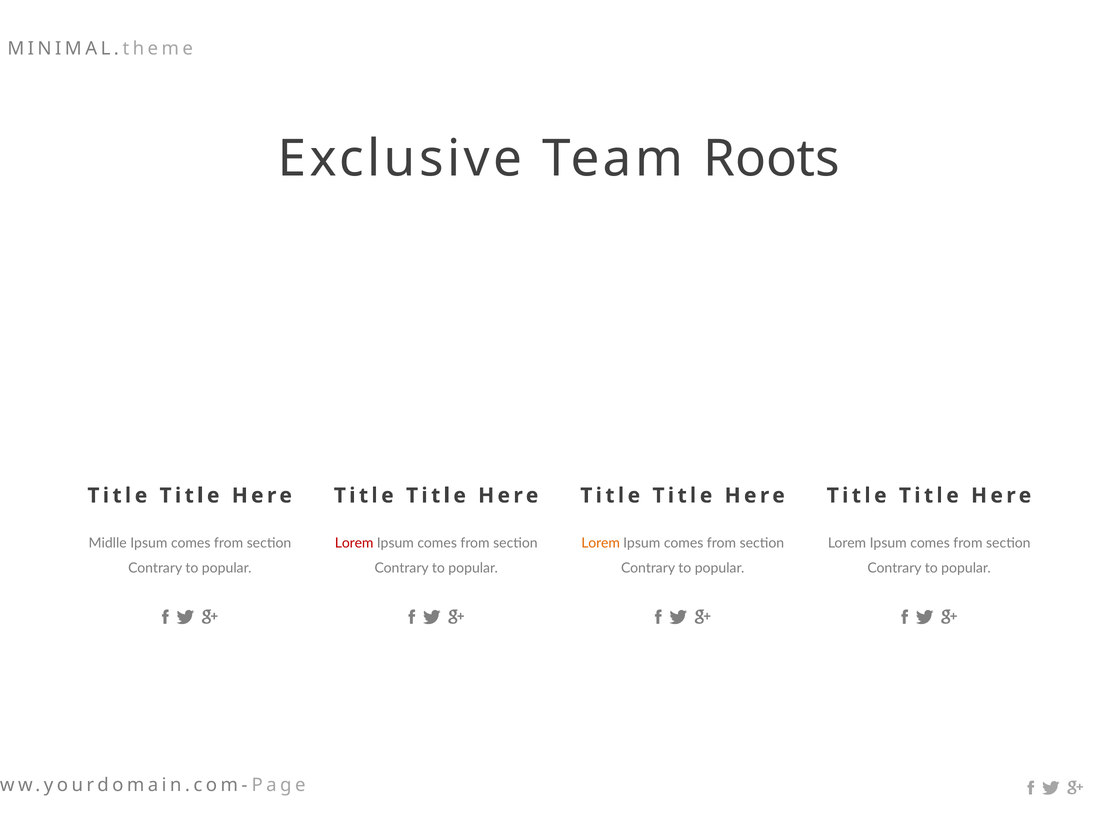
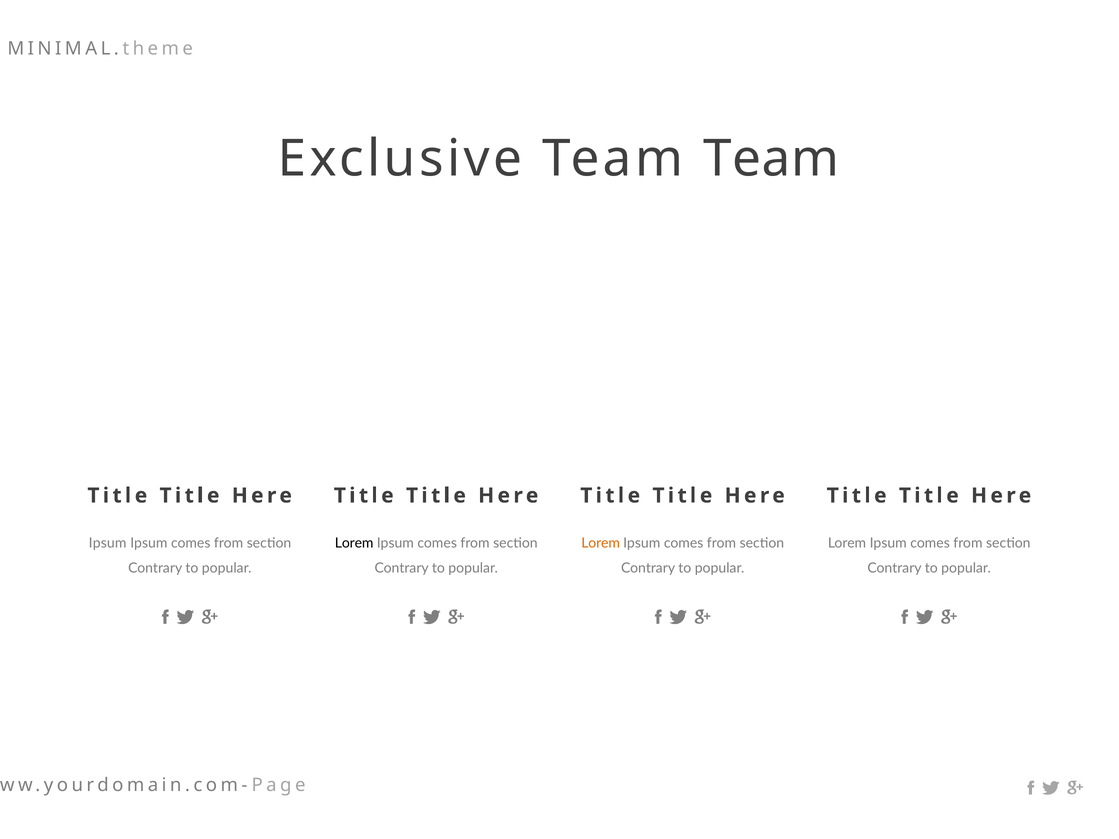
Team Roots: Roots -> Team
Midlle at (108, 543): Midlle -> Ipsum
Lorem at (354, 543) colour: red -> black
